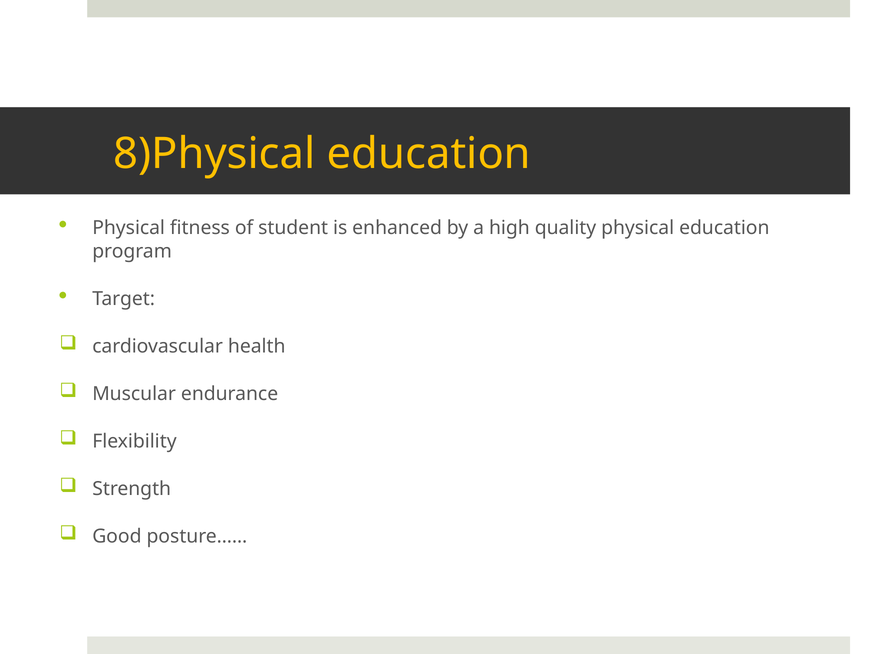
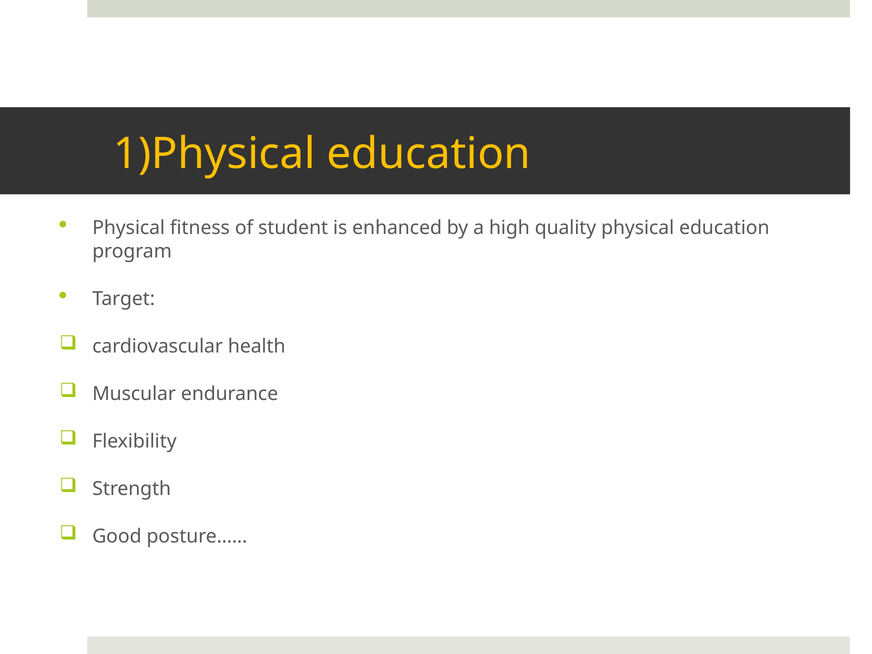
8)Physical: 8)Physical -> 1)Physical
